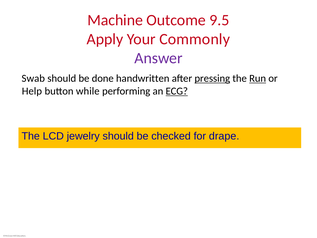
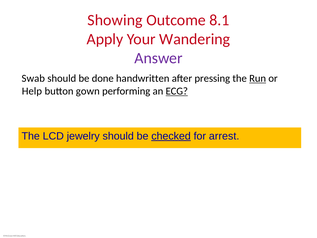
Machine: Machine -> Showing
9.5: 9.5 -> 8.1
Commonly: Commonly -> Wandering
pressing underline: present -> none
while: while -> gown
checked underline: none -> present
drape: drape -> arrest
